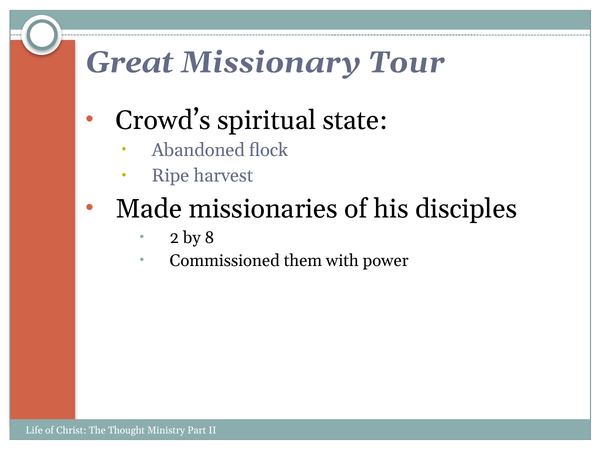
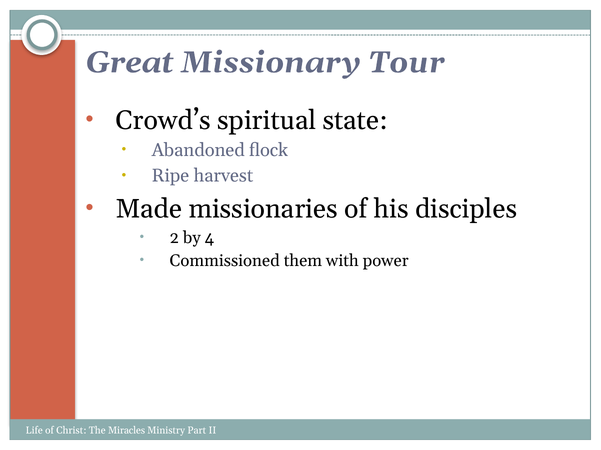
8: 8 -> 4
Thought: Thought -> Miracles
